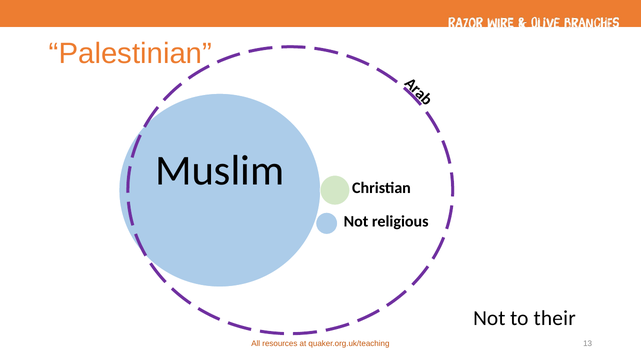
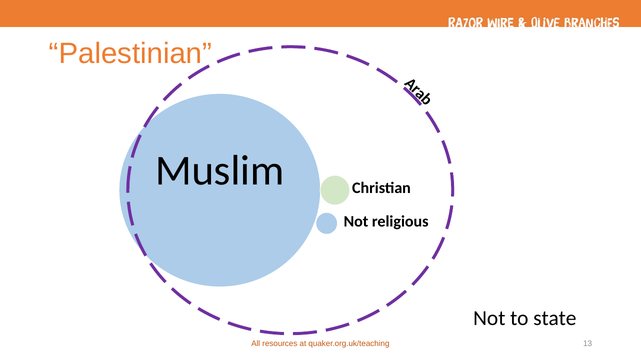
their: their -> state
